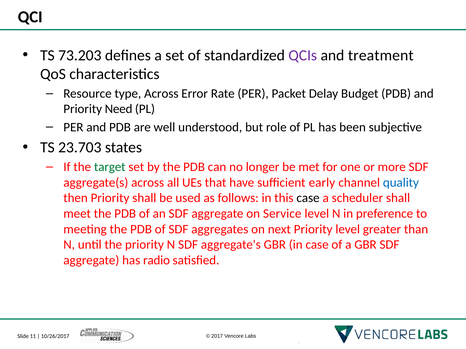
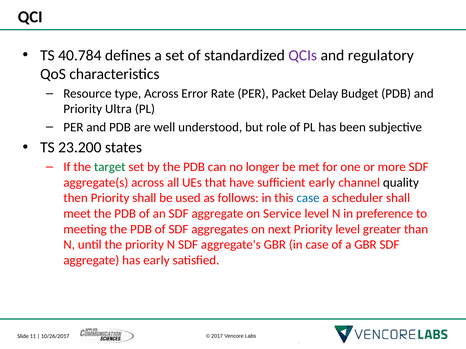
73.203: 73.203 -> 40.784
treatment: treatment -> regulatory
Need: Need -> Ultra
23.703: 23.703 -> 23.200
quality colour: blue -> black
case at (308, 198) colour: black -> blue
has radio: radio -> early
